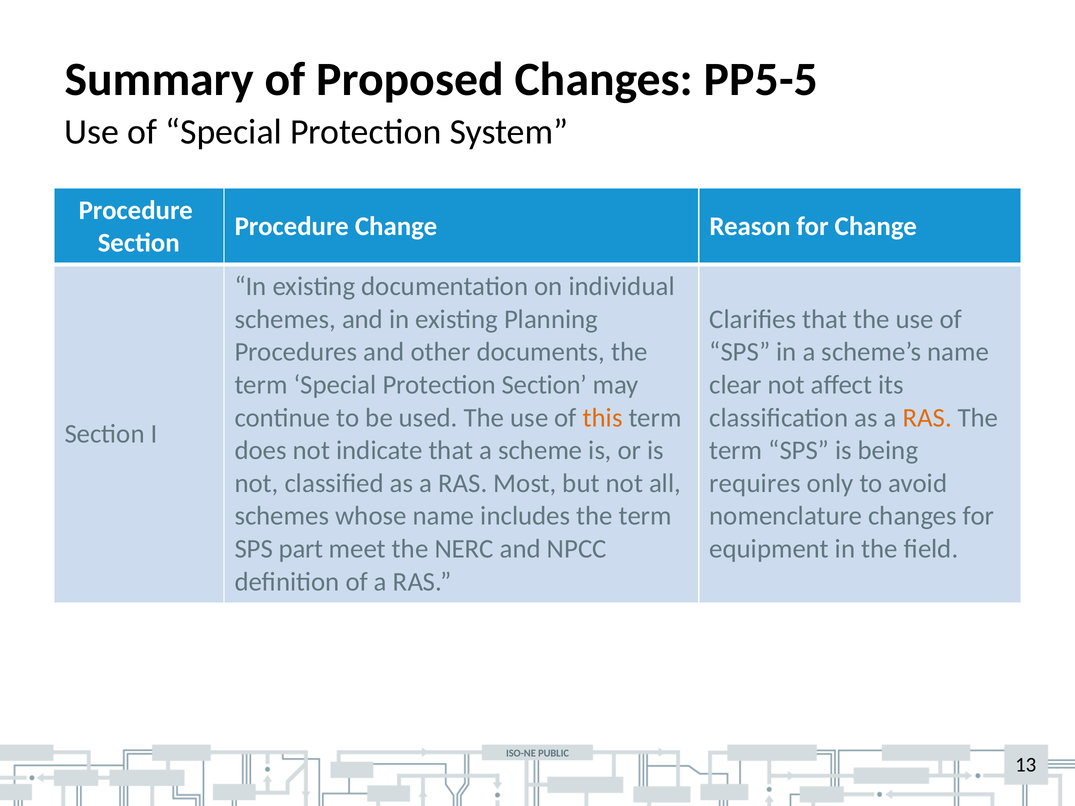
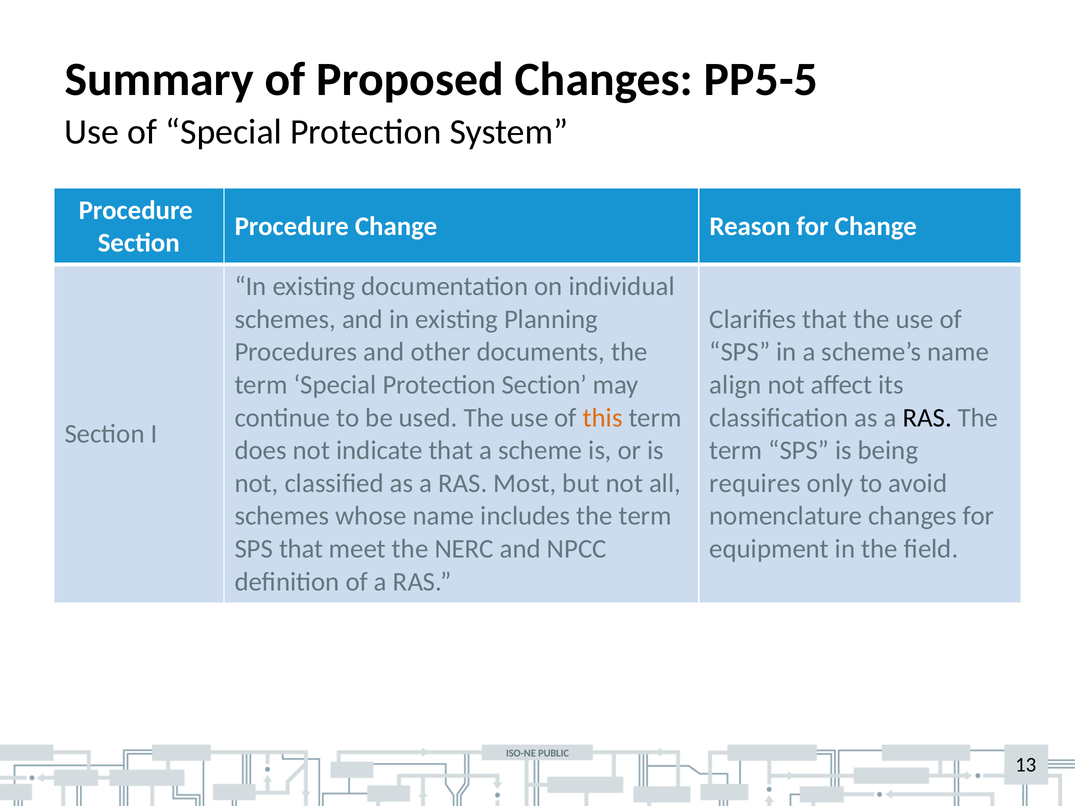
clear: clear -> align
RAS at (927, 418) colour: orange -> black
SPS part: part -> that
